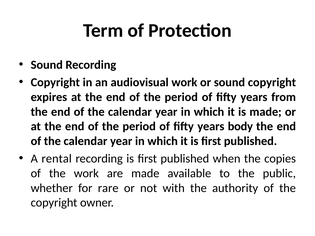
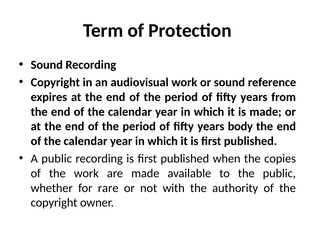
sound copyright: copyright -> reference
A rental: rental -> public
